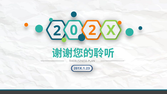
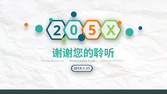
2 at (92, 30): 2 -> 5
